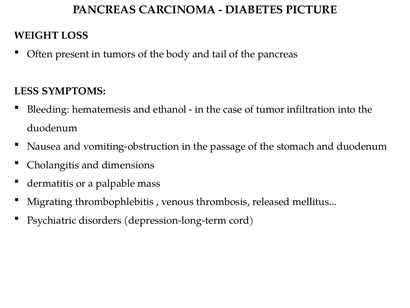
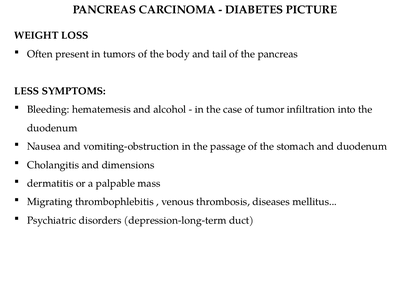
ethanol: ethanol -> alcohol
released: released -> diseases
cord: cord -> duct
